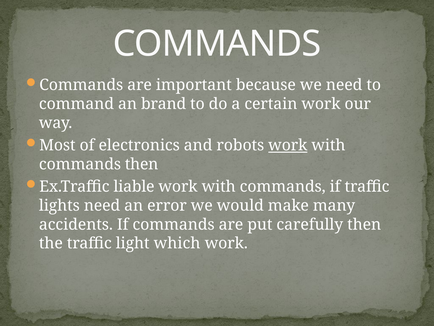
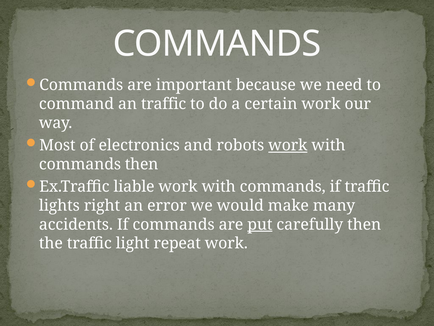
an brand: brand -> traffic
lights need: need -> right
put underline: none -> present
which: which -> repeat
